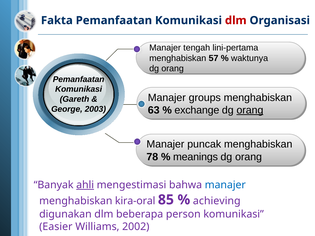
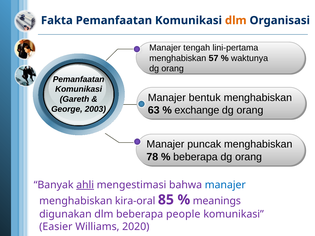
dlm at (236, 20) colour: red -> orange
groups: groups -> bentuk
orang at (250, 110) underline: present -> none
meanings at (195, 157): meanings -> beberapa
achieving: achieving -> meanings
person: person -> people
2002: 2002 -> 2020
